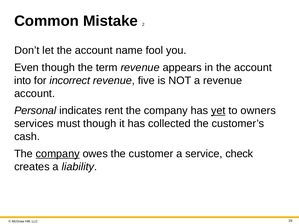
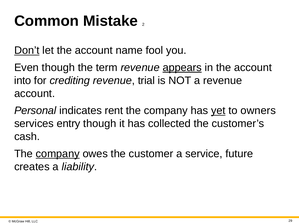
Don’t underline: none -> present
appears underline: none -> present
incorrect: incorrect -> crediting
five: five -> trial
must: must -> entry
check: check -> future
